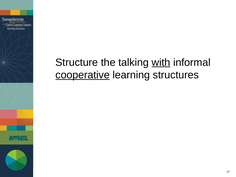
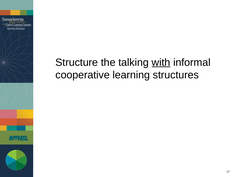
cooperative underline: present -> none
